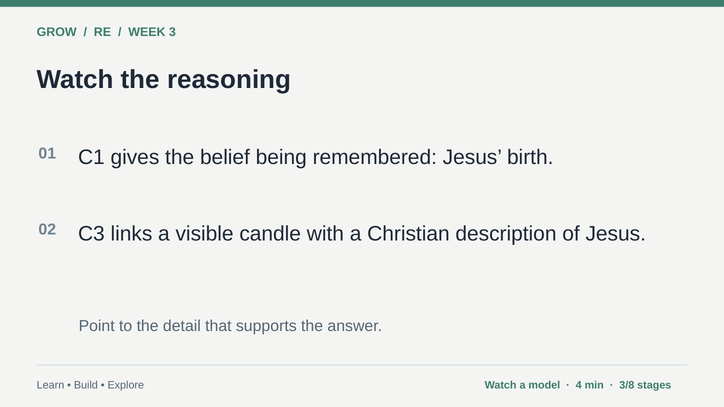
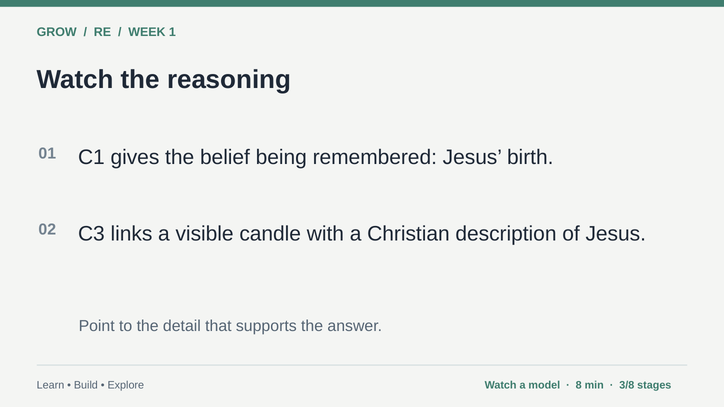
3: 3 -> 1
4: 4 -> 8
